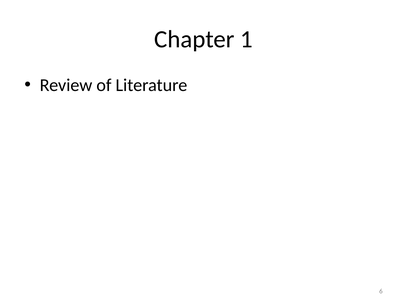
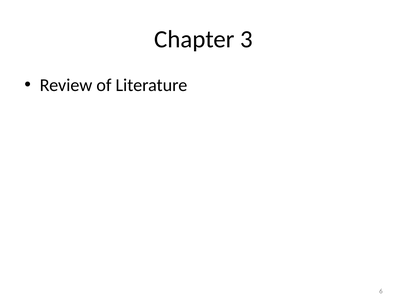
1: 1 -> 3
